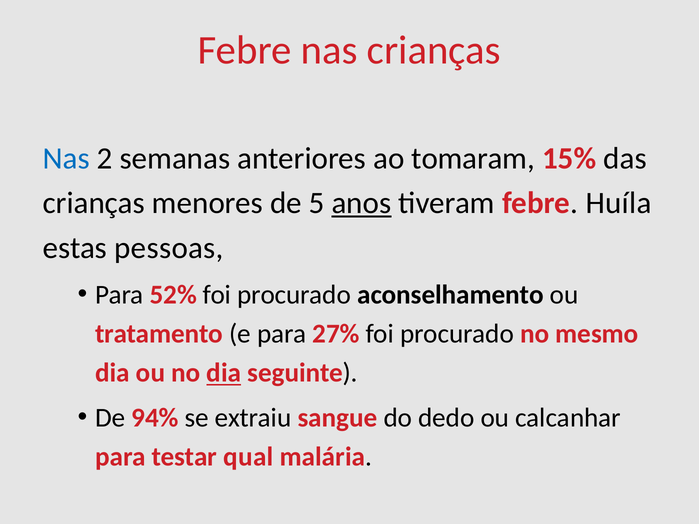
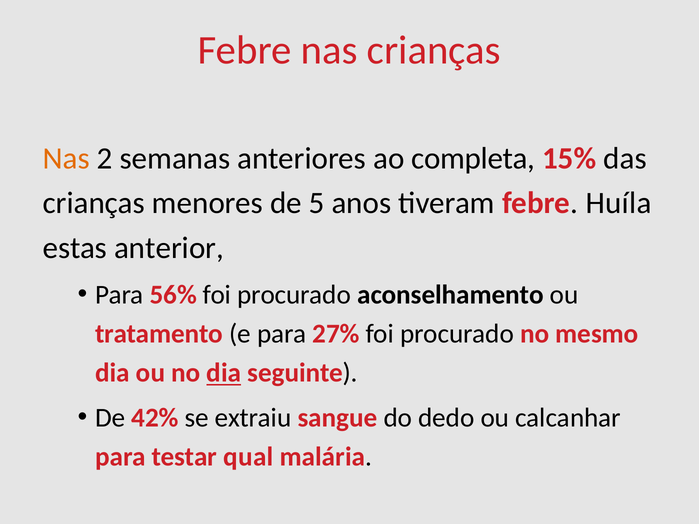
Nas at (66, 158) colour: blue -> orange
tomaram: tomaram -> completa
anos underline: present -> none
pessoas: pessoas -> anterior
52%: 52% -> 56%
94%: 94% -> 42%
